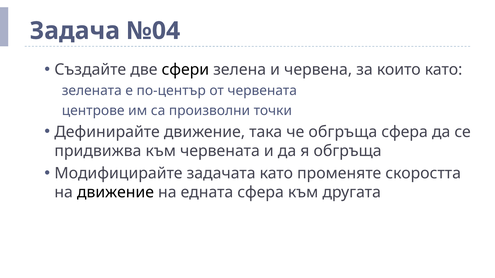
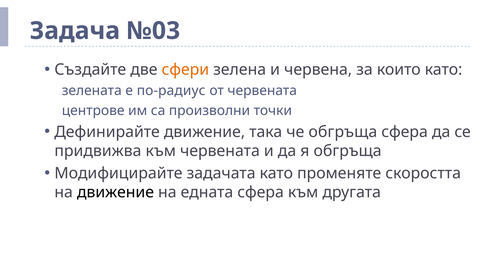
№04: №04 -> №03
сфери colour: black -> orange
по-център: по-център -> по-радиус
